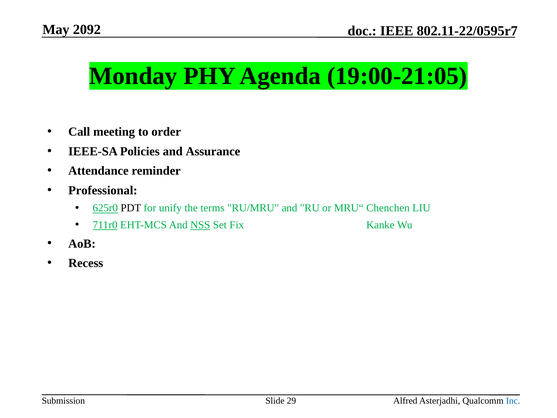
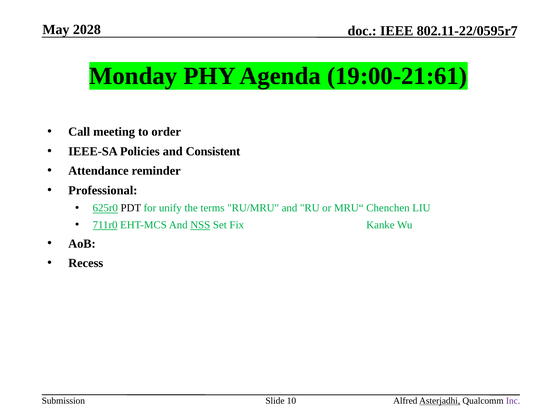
2092: 2092 -> 2028
19:00-21:05: 19:00-21:05 -> 19:00-21:61
Assurance: Assurance -> Consistent
29: 29 -> 10
Asterjadhi underline: none -> present
Inc colour: blue -> purple
